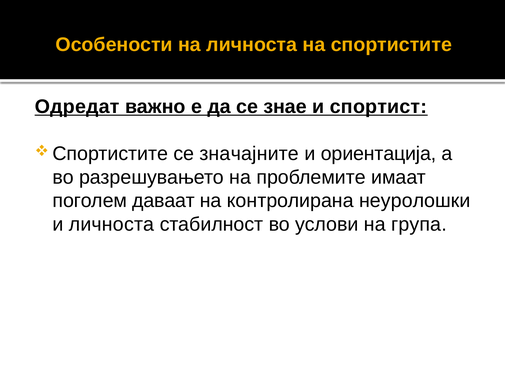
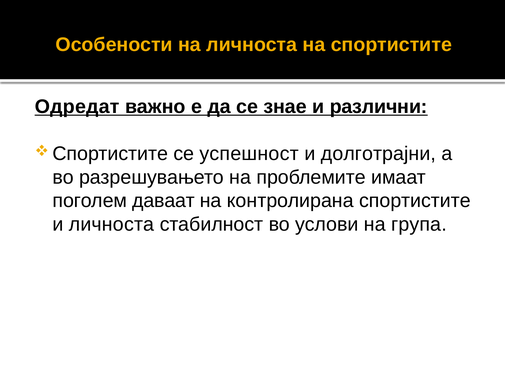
спортист: спортист -> различни
значајните: значајните -> успешност
ориентација: ориентација -> долготрајни
контролирана неуролошки: неуролошки -> спортистите
